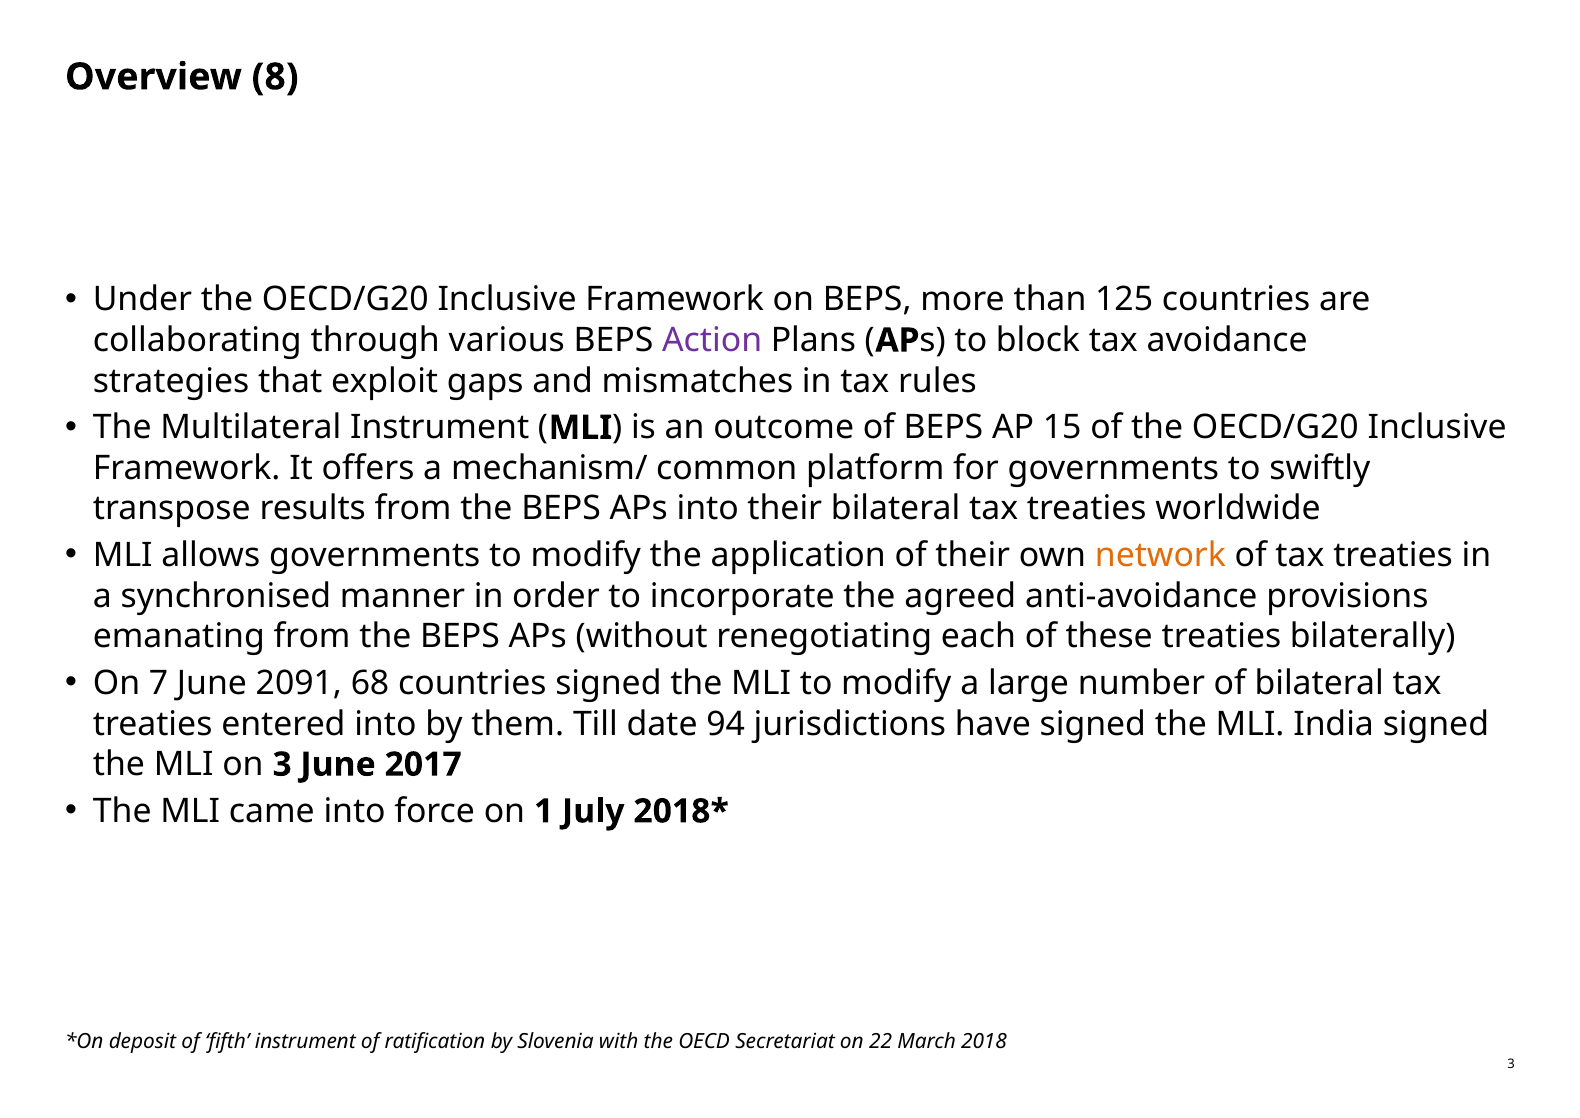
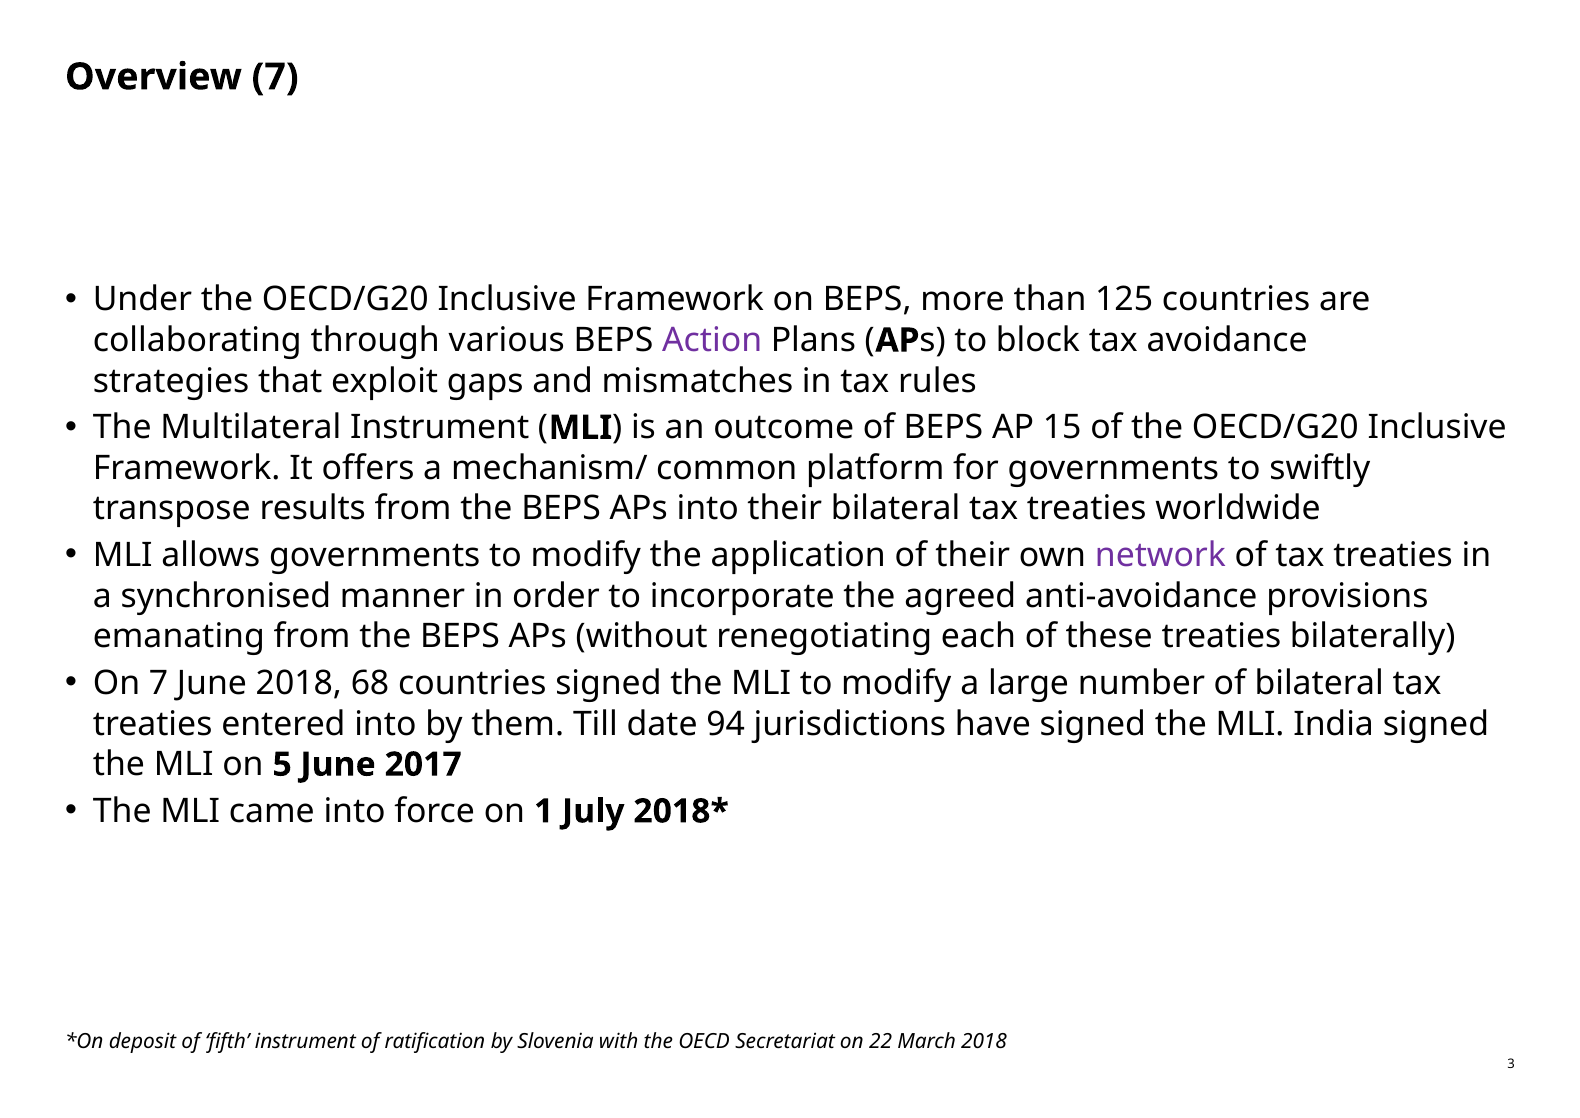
Overview 8: 8 -> 7
network colour: orange -> purple
June 2091: 2091 -> 2018
on 3: 3 -> 5
